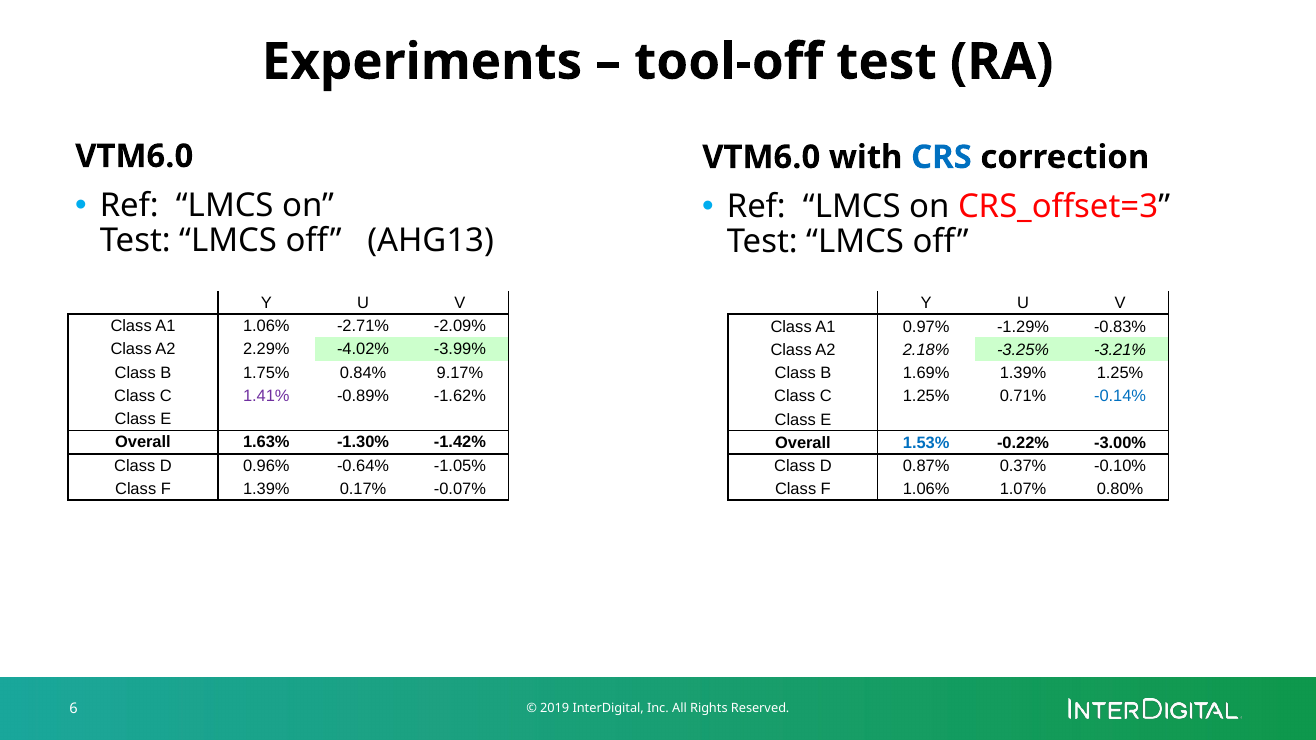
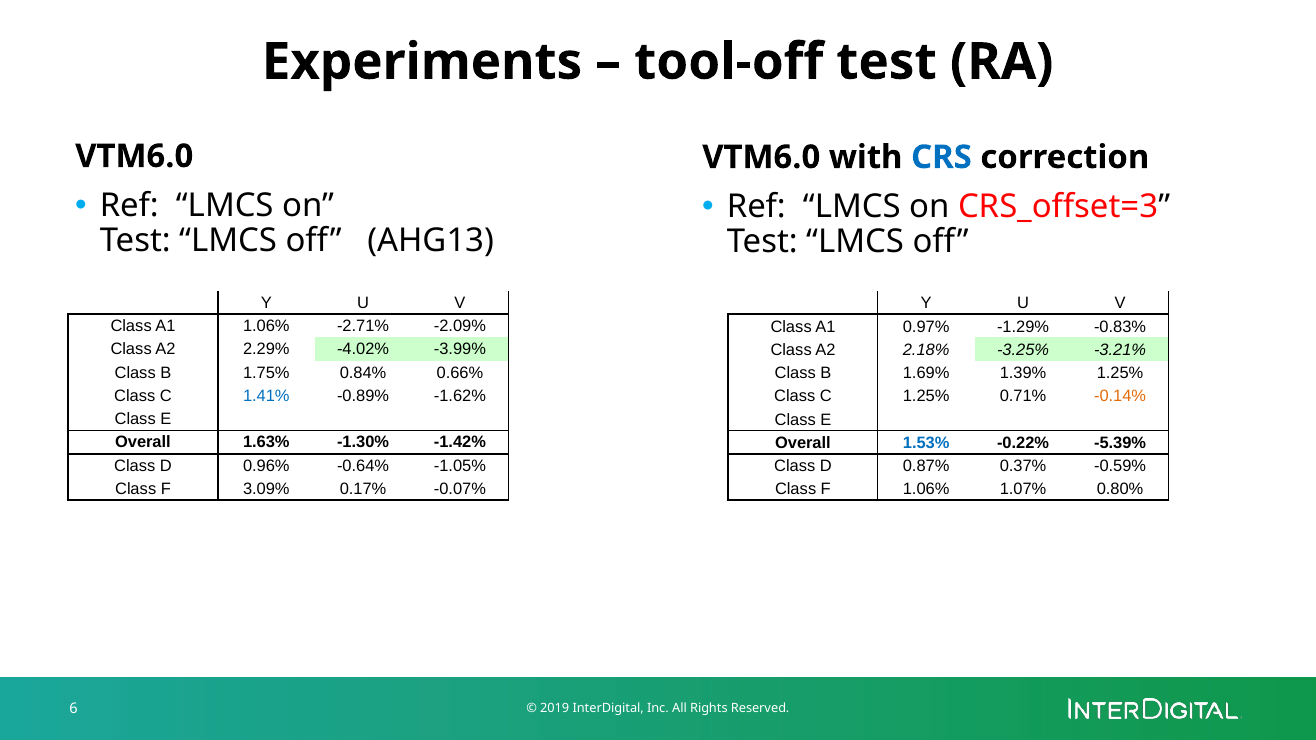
9.17%: 9.17% -> 0.66%
1.41% colour: purple -> blue
-0.14% colour: blue -> orange
-3.00%: -3.00% -> -5.39%
-0.10%: -0.10% -> -0.59%
F 1.39%: 1.39% -> 3.09%
